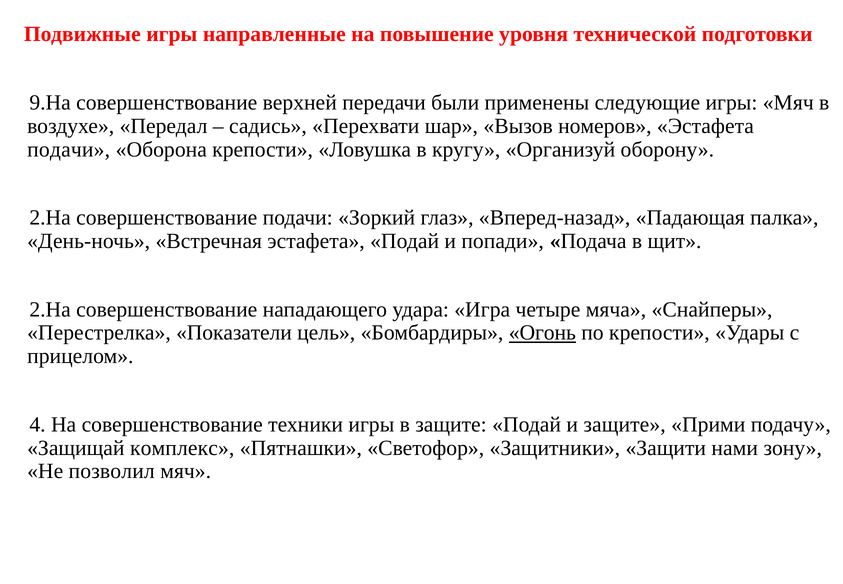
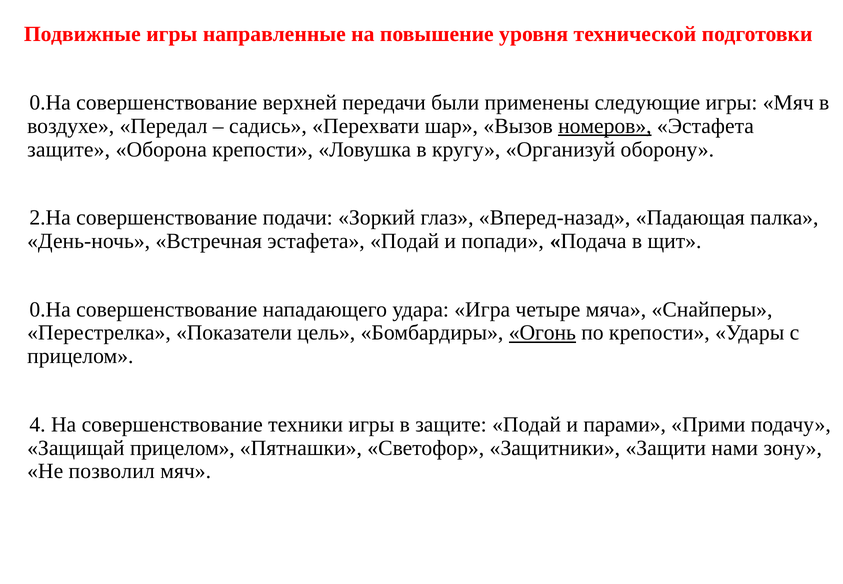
9.На at (50, 103): 9.На -> 0.На
номеров underline: none -> present
подачи at (69, 149): подачи -> защите
2.На at (50, 309): 2.На -> 0.На
и защите: защите -> парами
Защищай комплекс: комплекс -> прицелом
